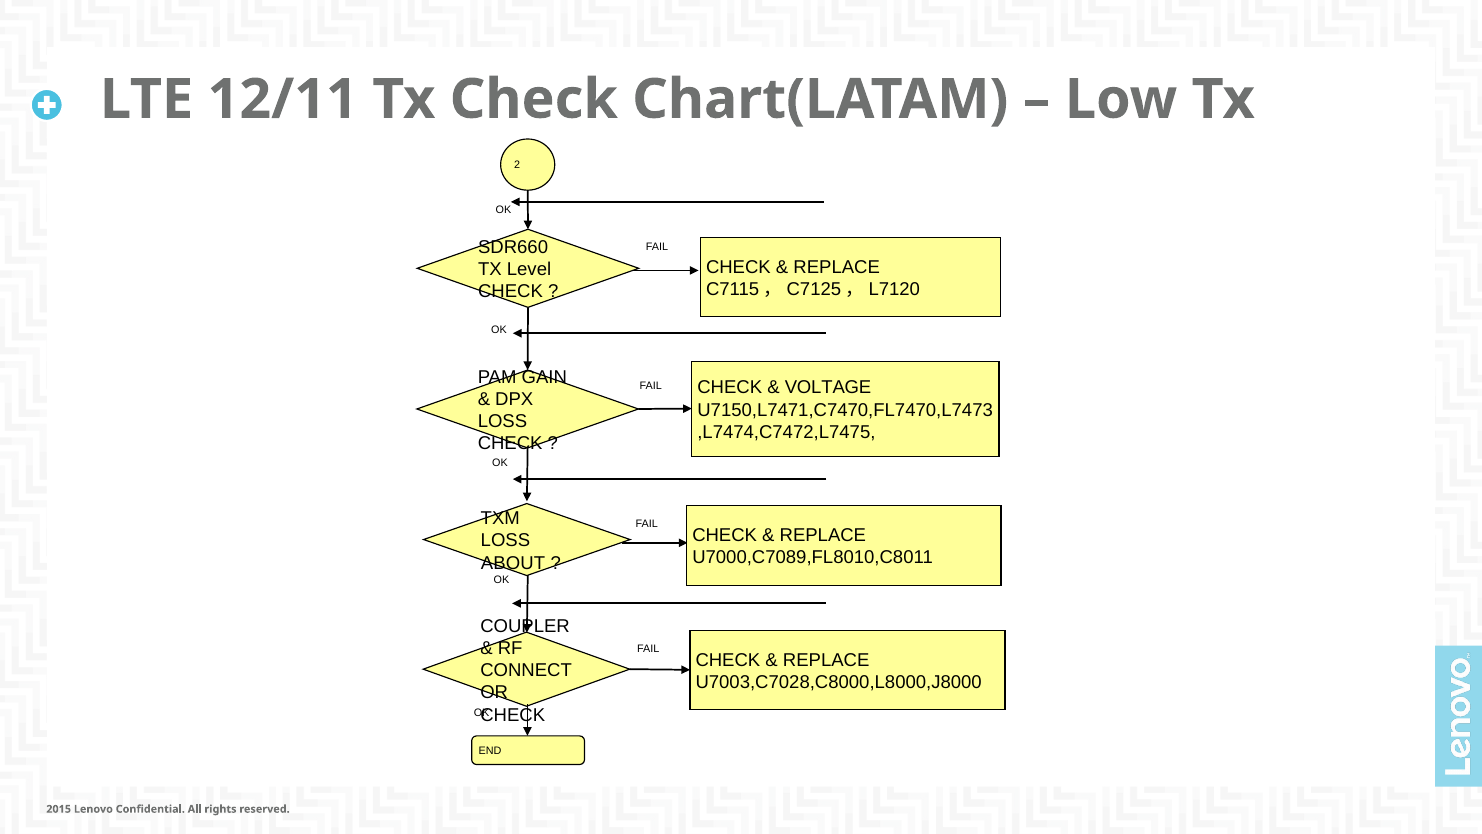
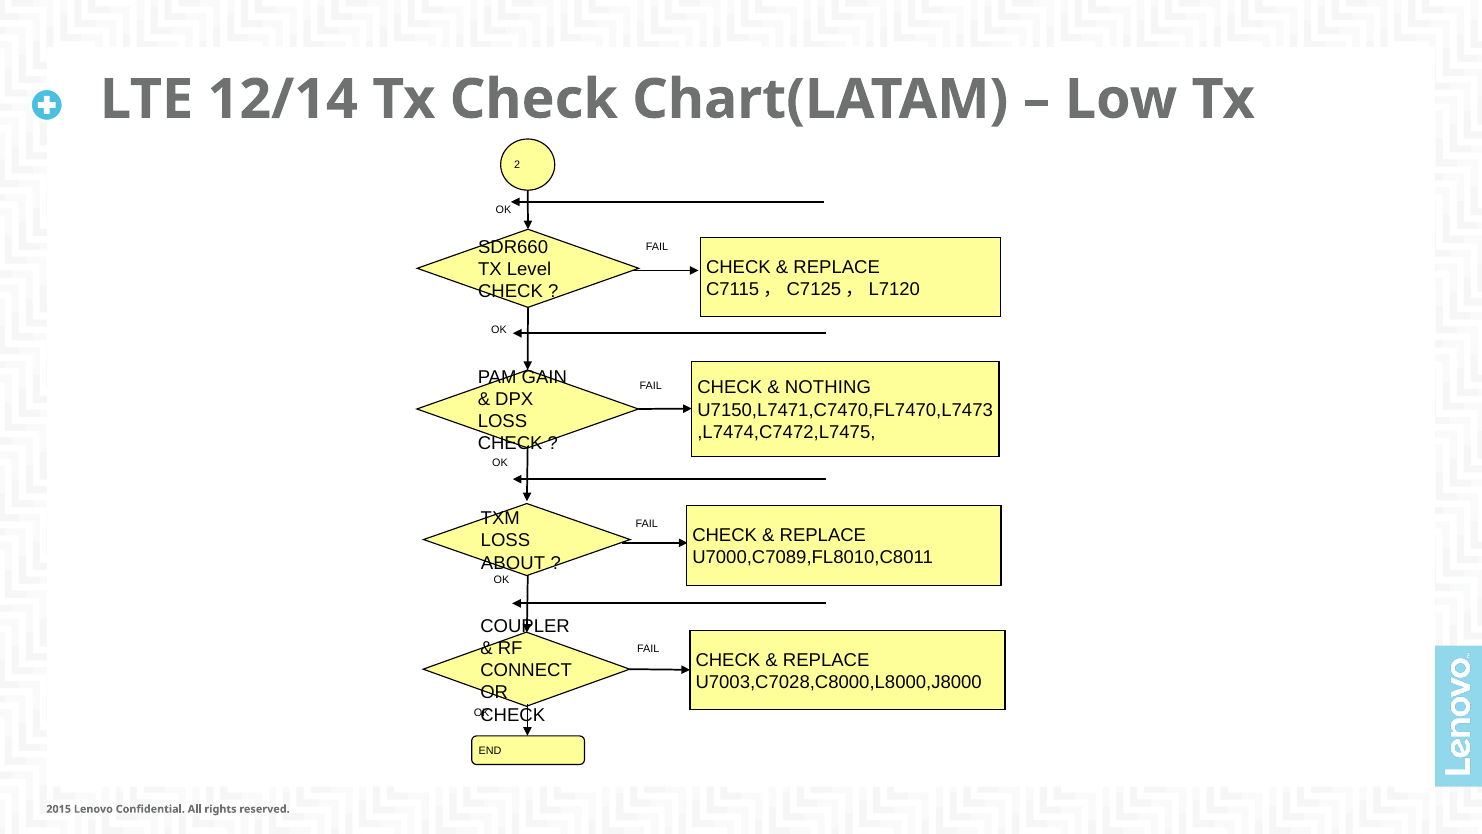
12/11: 12/11 -> 12/14
VOLTAGE: VOLTAGE -> NOTHING
